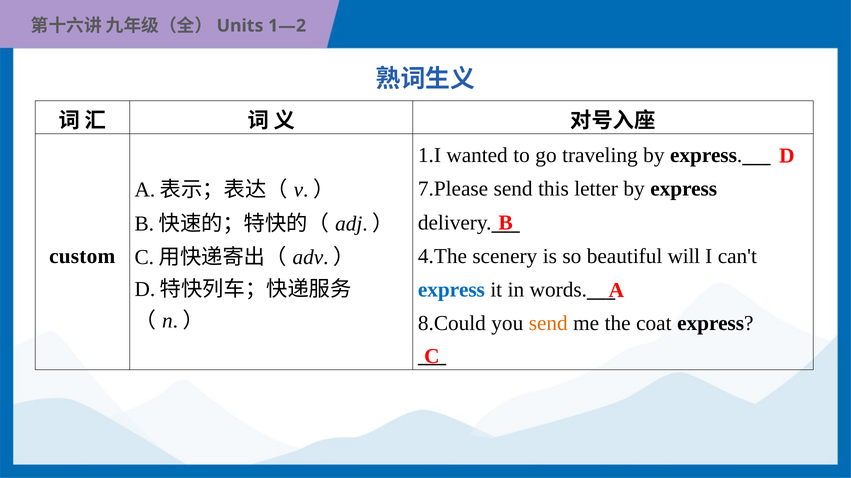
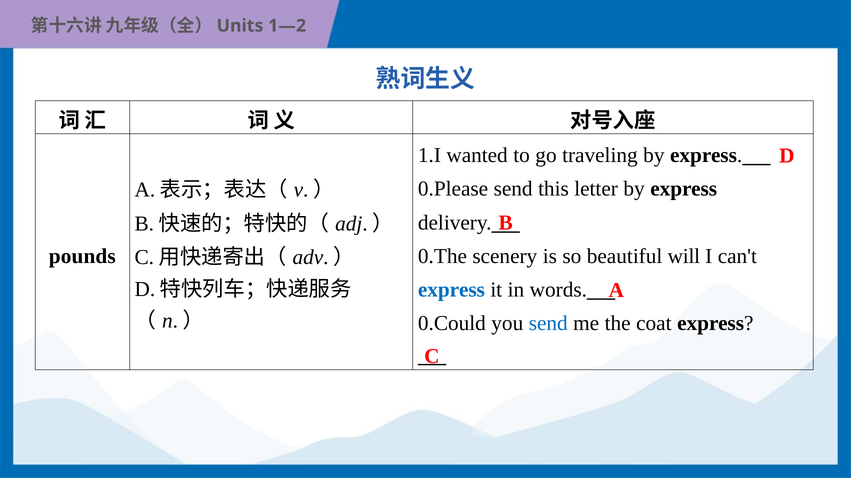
7.Please: 7.Please -> 0.Please
custom: custom -> pounds
4.The: 4.The -> 0.The
8.Could: 8.Could -> 0.Could
send at (548, 324) colour: orange -> blue
